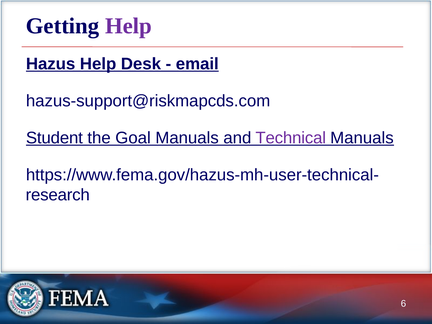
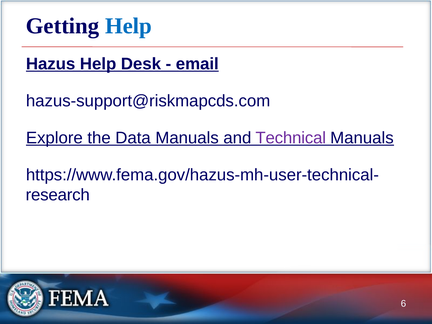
Help at (129, 26) colour: purple -> blue
Student: Student -> Explore
Goal: Goal -> Data
